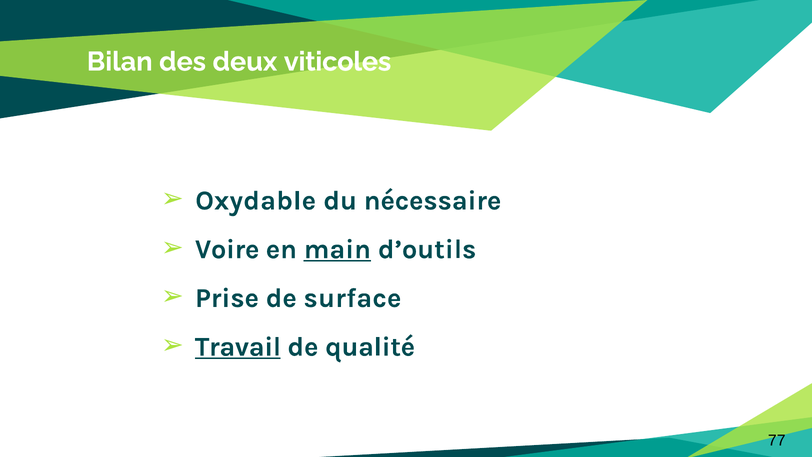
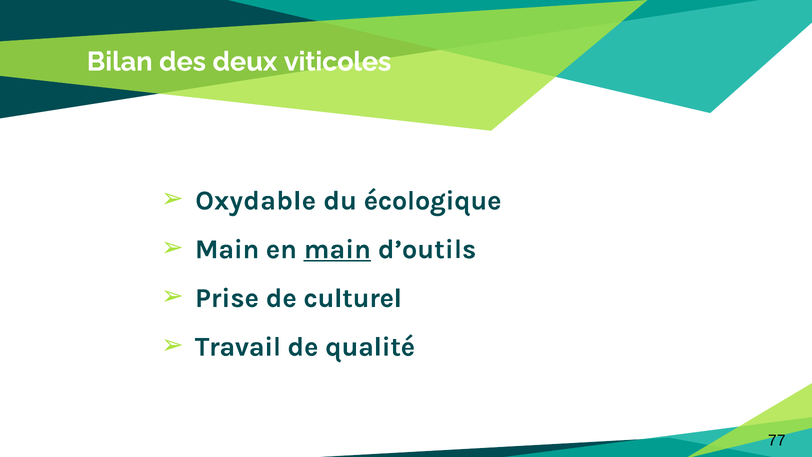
nécessaire: nécessaire -> écologique
Voire at (227, 249): Voire -> Main
surface: surface -> culturel
Travail underline: present -> none
